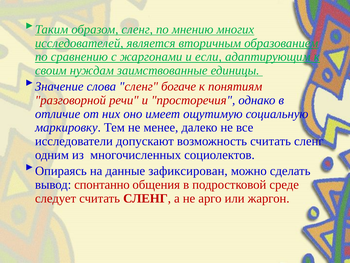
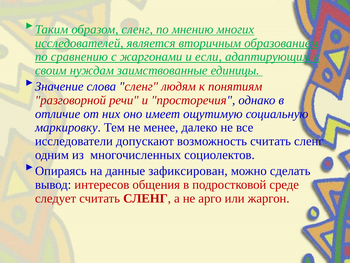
богаче: богаче -> людям
спонтанно: спонтанно -> интересов
